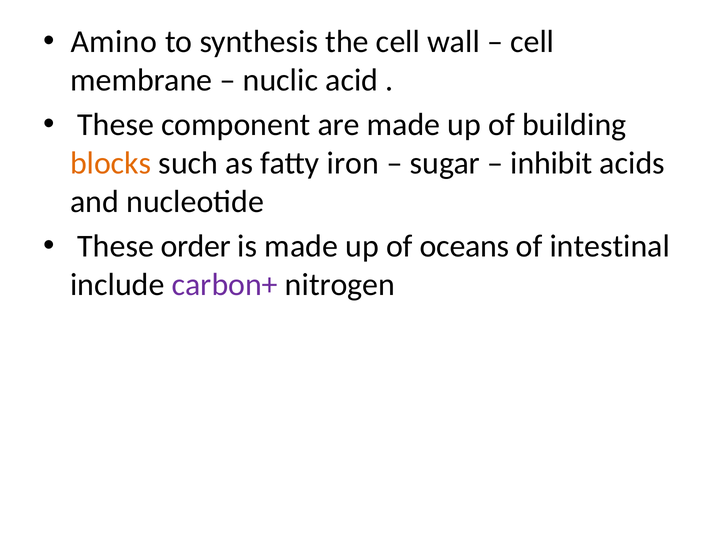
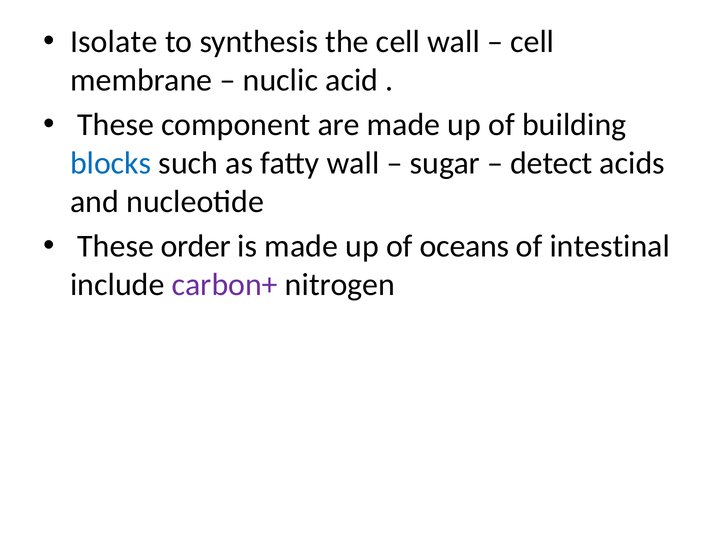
Amino: Amino -> Isolate
blocks colour: orange -> blue
fatty iron: iron -> wall
inhibit: inhibit -> detect
